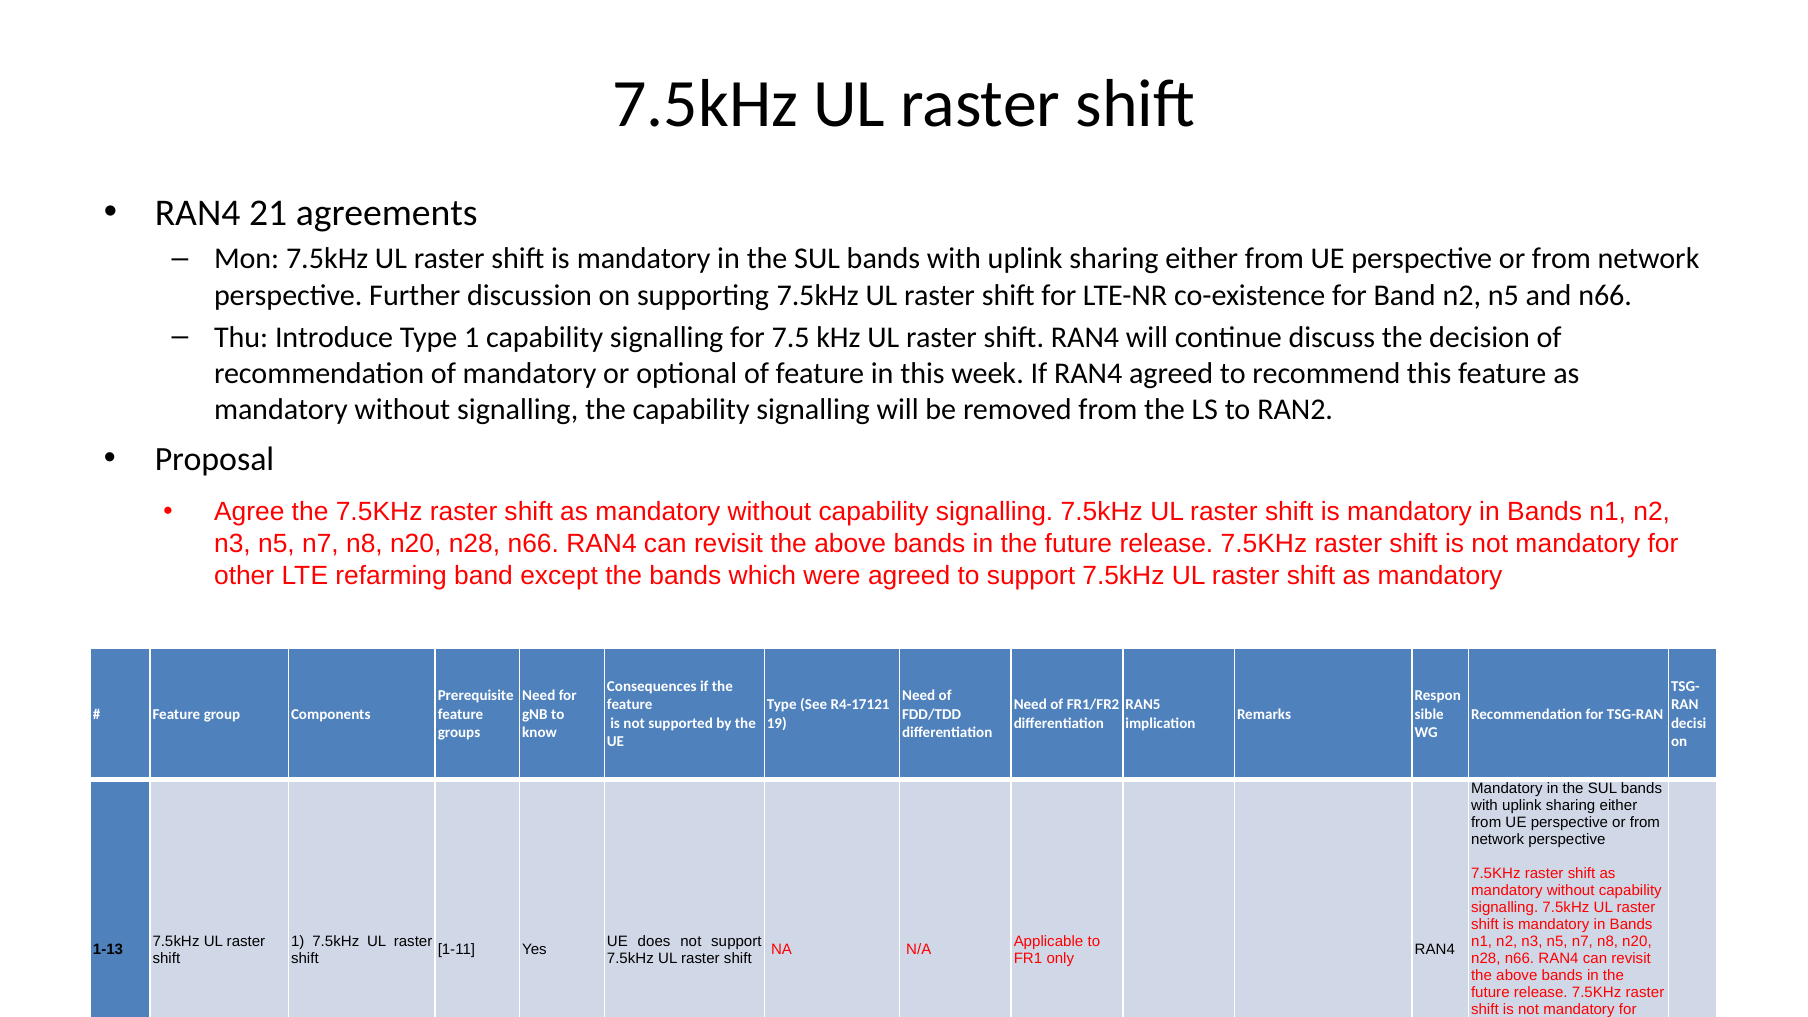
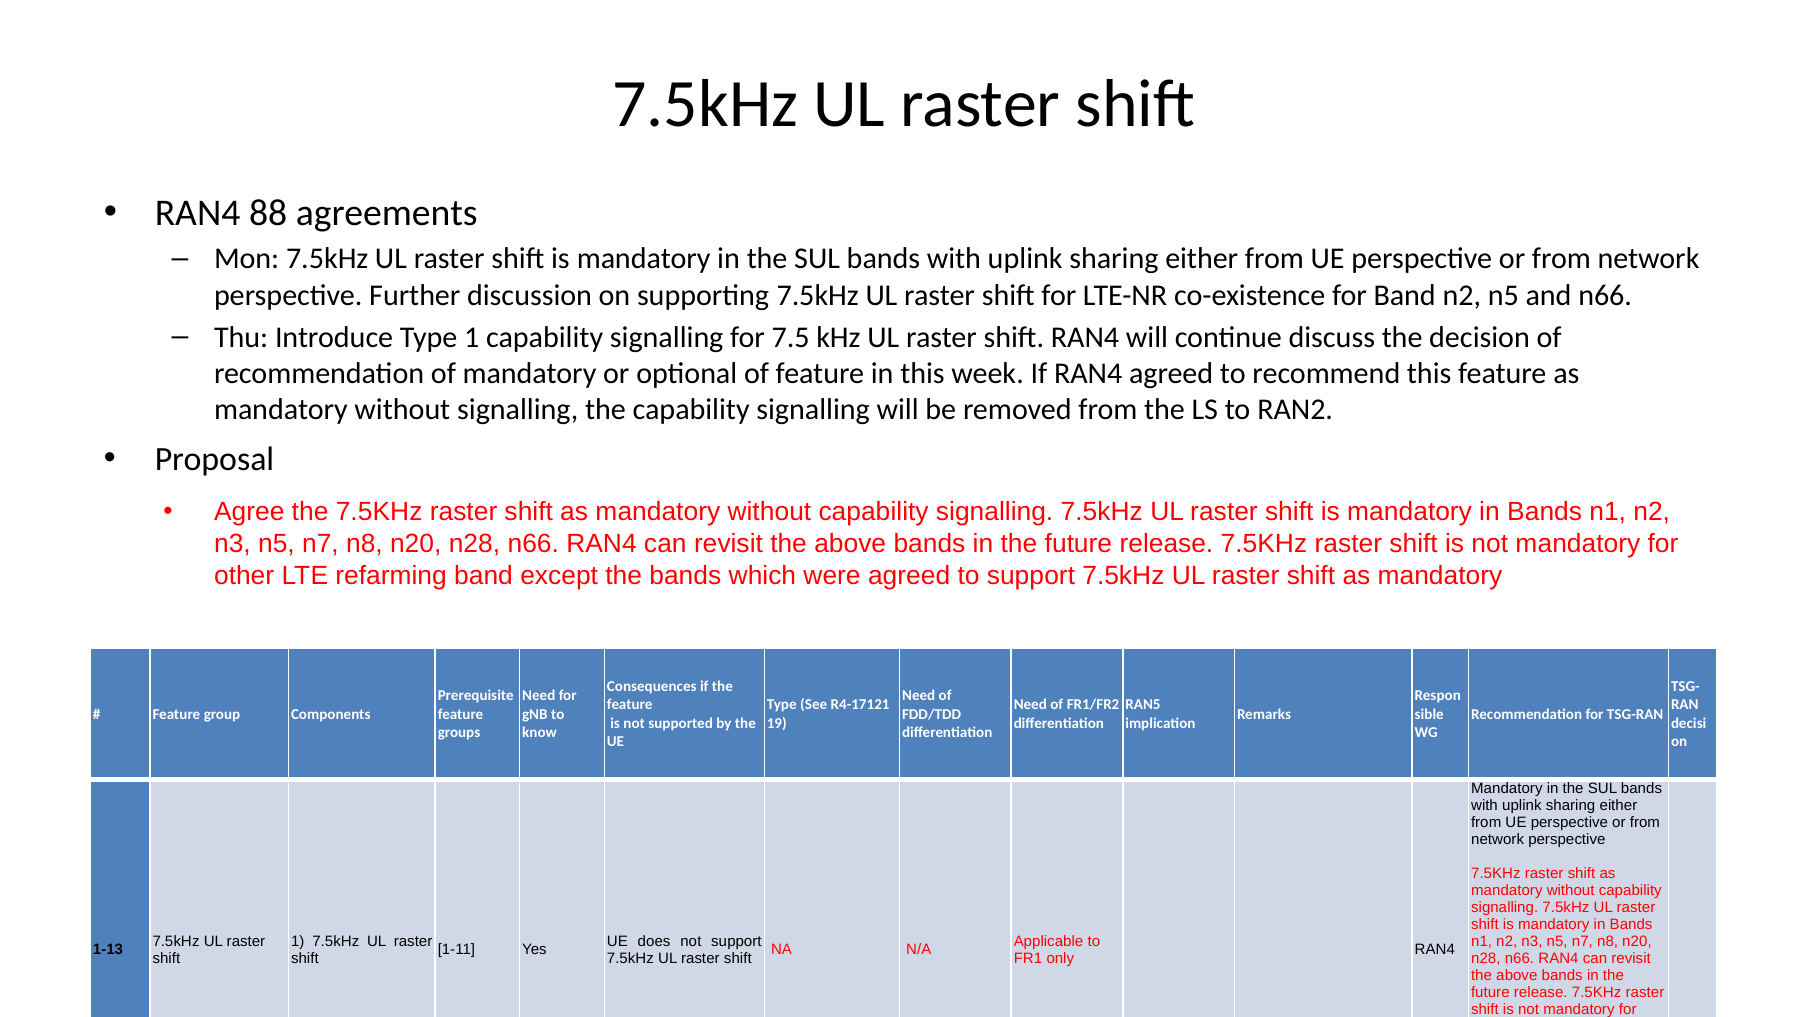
21: 21 -> 88
